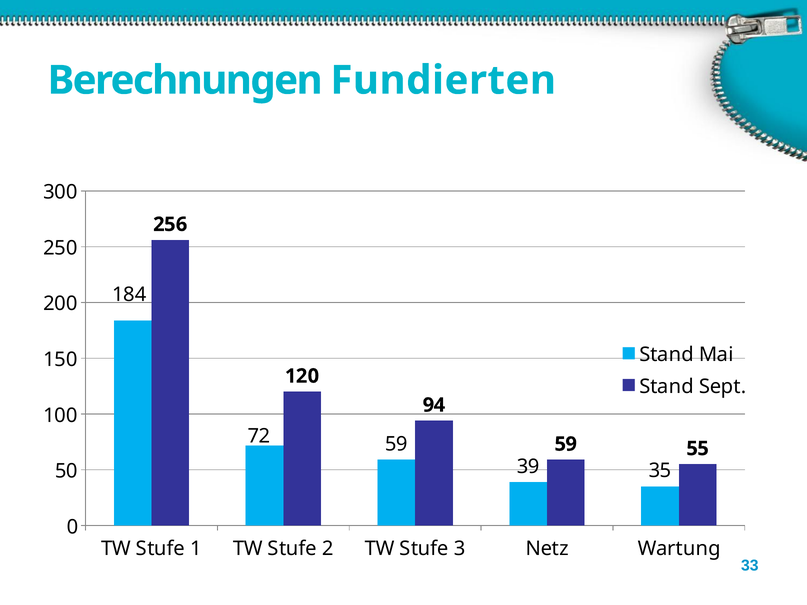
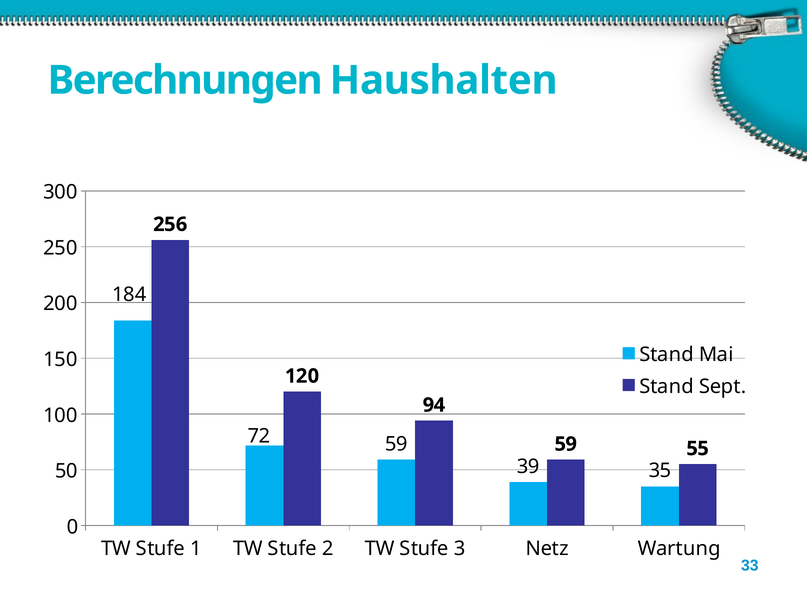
Fundierten: Fundierten -> Haushalten
